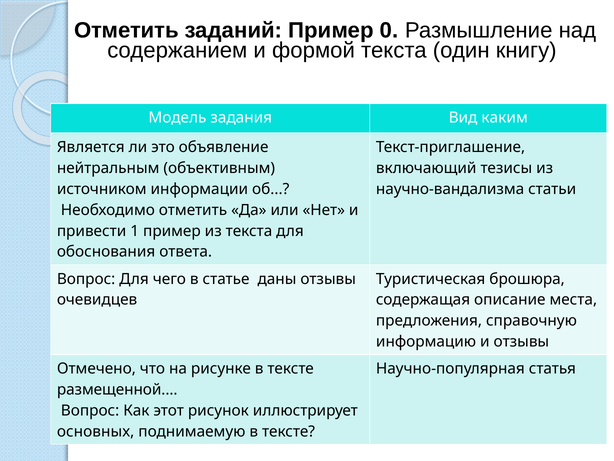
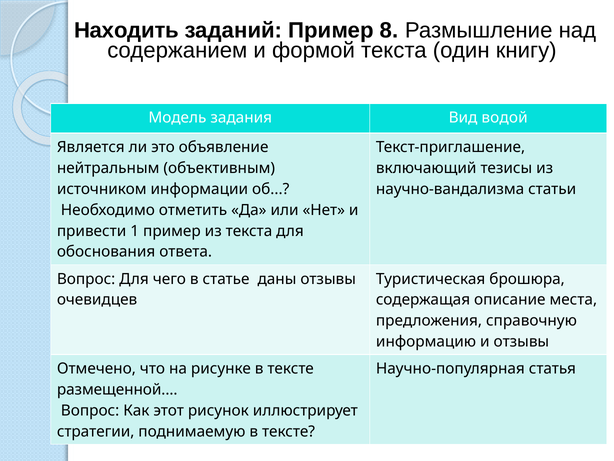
Отметить at (126, 30): Отметить -> Находить
0: 0 -> 8
каким: каким -> водой
основных: основных -> стратегии
